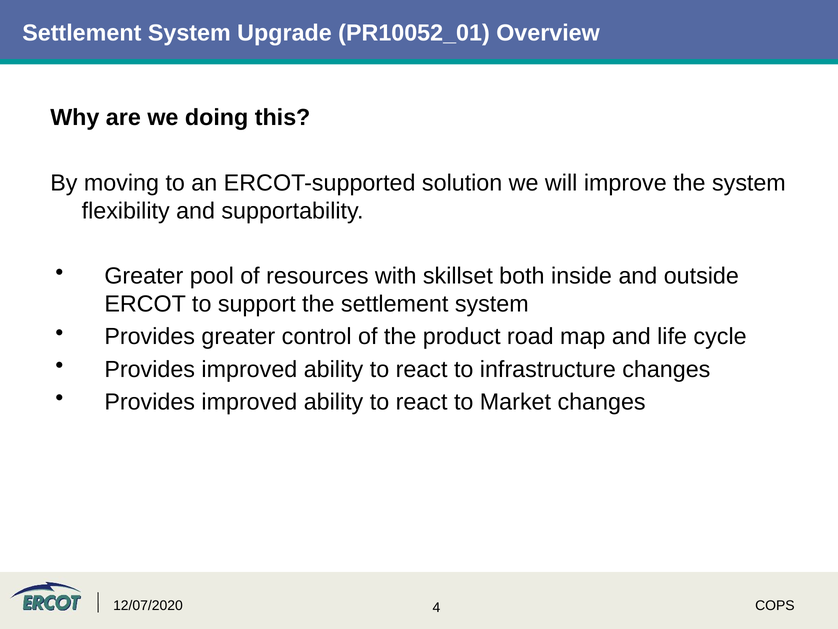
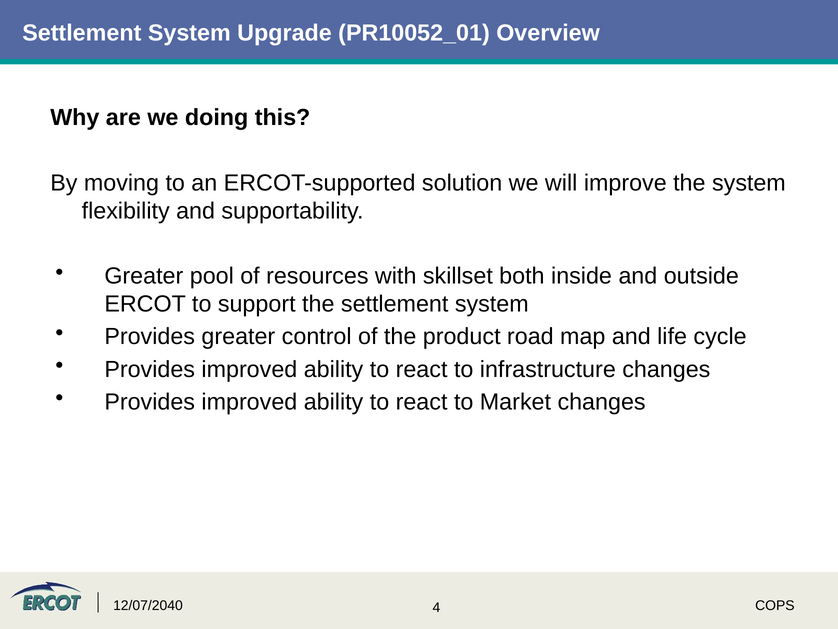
12/07/2020: 12/07/2020 -> 12/07/2040
